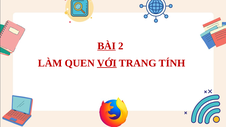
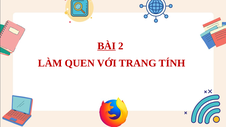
VỚI underline: present -> none
